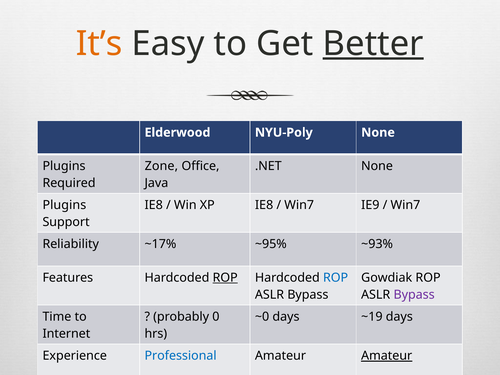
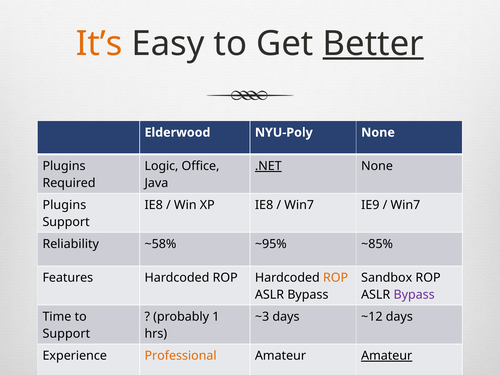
Zone: Zone -> Logic
.NET underline: none -> present
~17%: ~17% -> ~58%
~93%: ~93% -> ~85%
ROP at (225, 278) underline: present -> none
ROP at (336, 278) colour: blue -> orange
Gowdiak: Gowdiak -> Sandbox
0: 0 -> 1
~0: ~0 -> ~3
~19: ~19 -> ~12
Internet at (66, 334): Internet -> Support
Professional colour: blue -> orange
